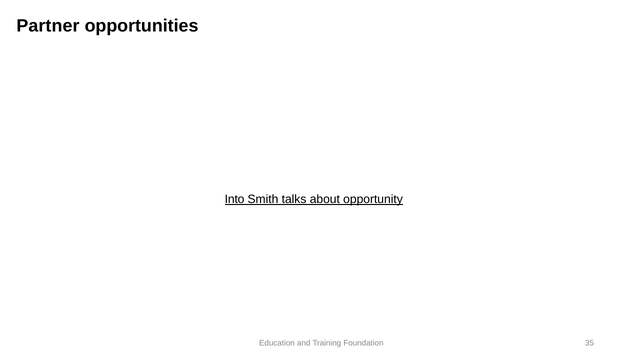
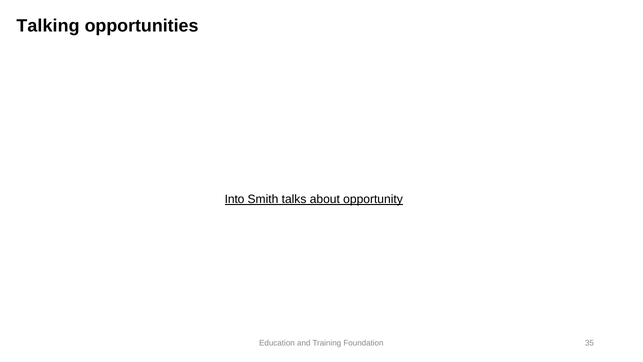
Partner: Partner -> Talking
